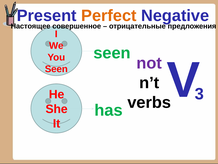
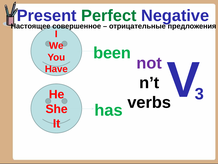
Perfect colour: orange -> green
seen at (112, 53): seen -> been
Seen at (56, 69): Seen -> Have
